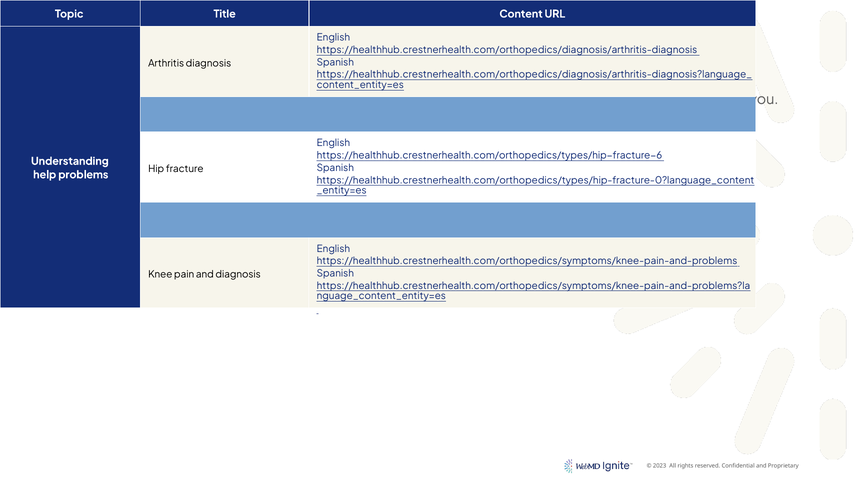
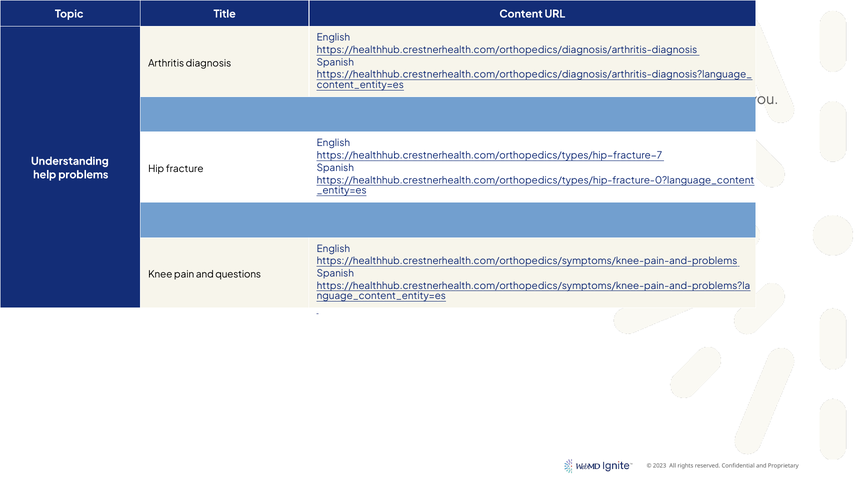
https://healthhub.crestnerhealth.com/orthopedics/types/hip-fracture-6: https://healthhub.crestnerhealth.com/orthopedics/types/hip-fracture-6 -> https://healthhub.crestnerhealth.com/orthopedics/types/hip-fracture-7
and diagnosis: diagnosis -> questions
